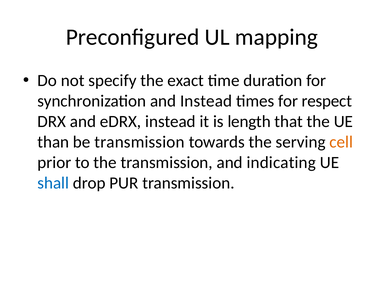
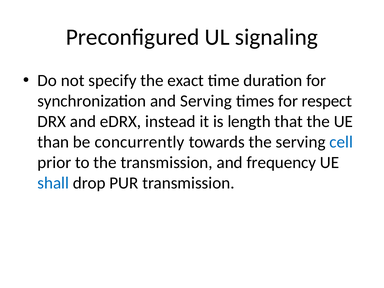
mapping: mapping -> signaling
and Instead: Instead -> Serving
be transmission: transmission -> concurrently
cell colour: orange -> blue
indicating: indicating -> frequency
